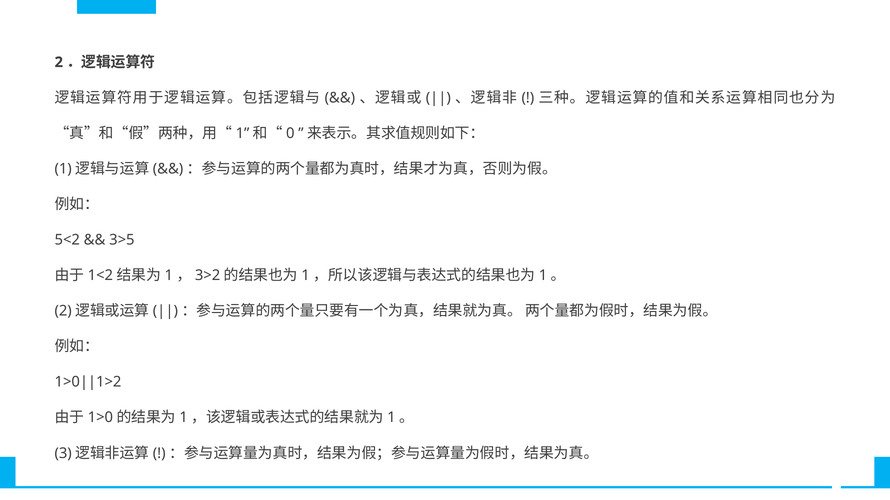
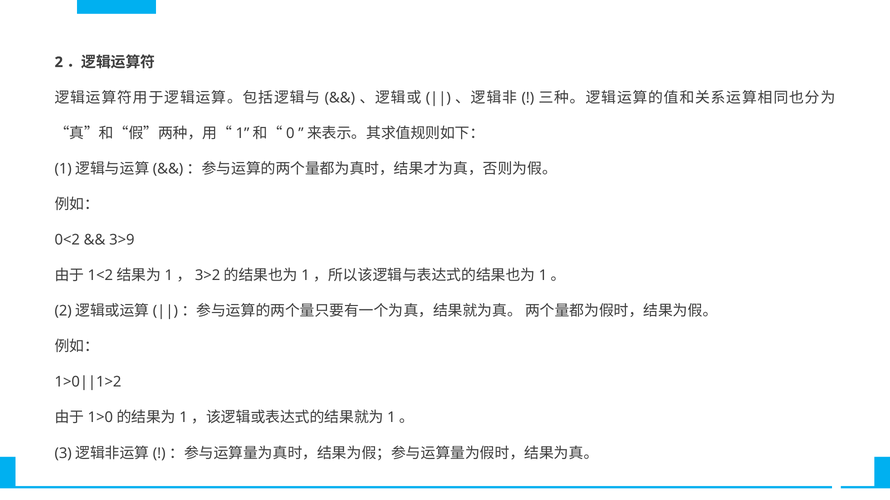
5<2: 5<2 -> 0<2
3>5: 3>5 -> 3>9
